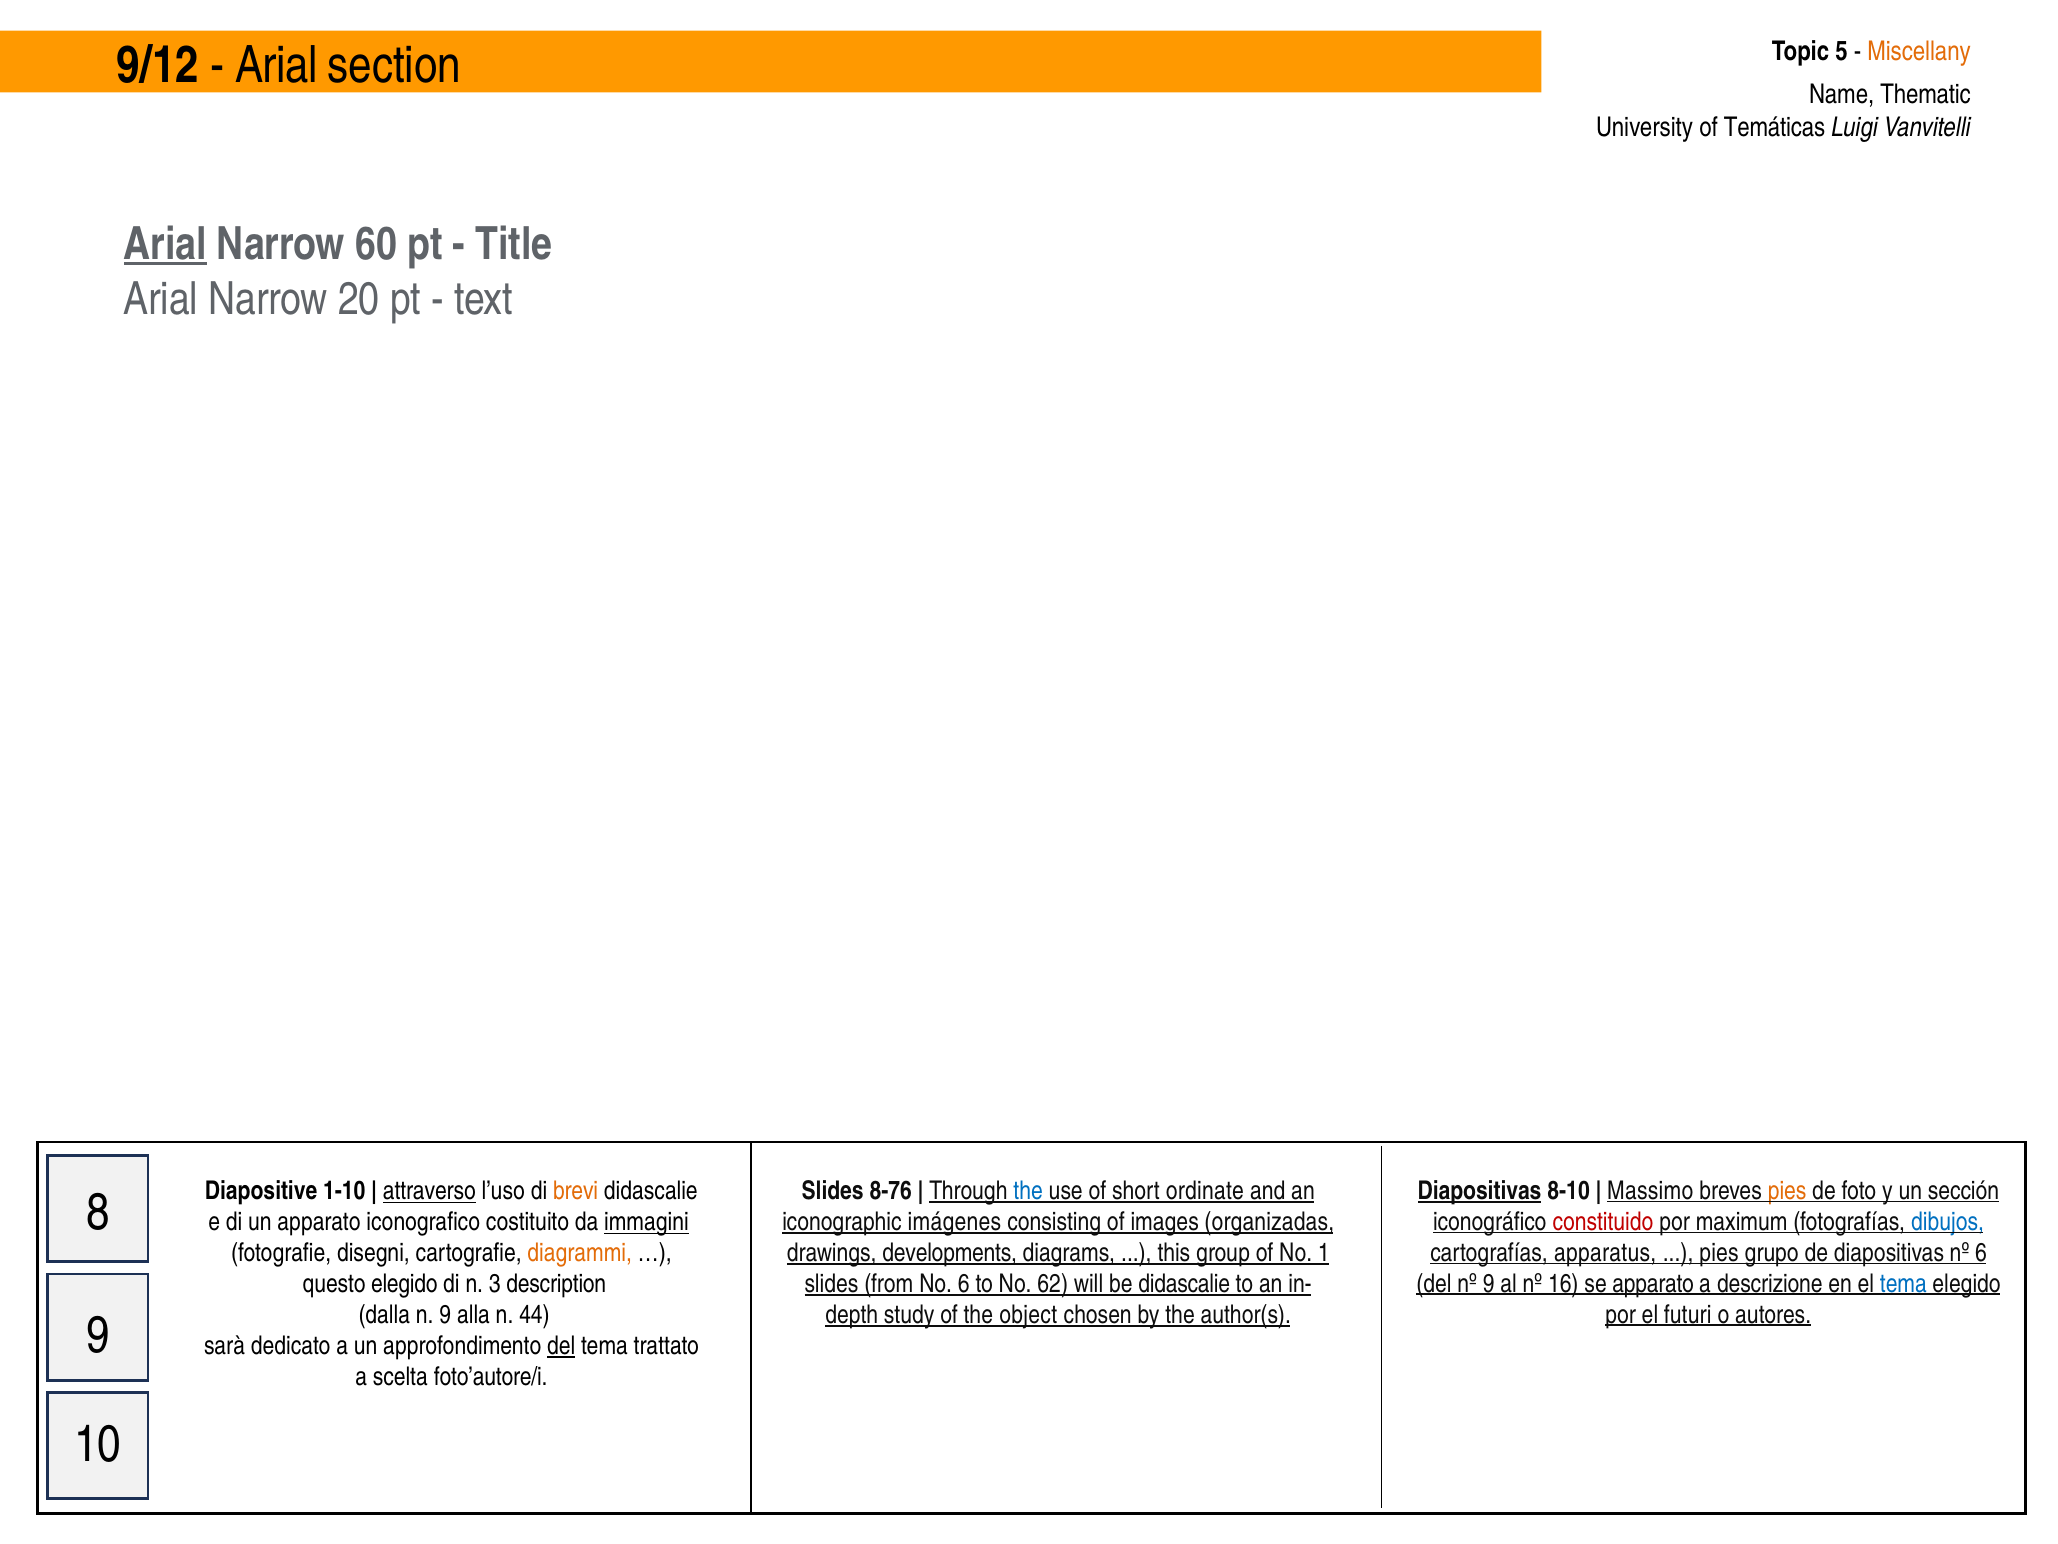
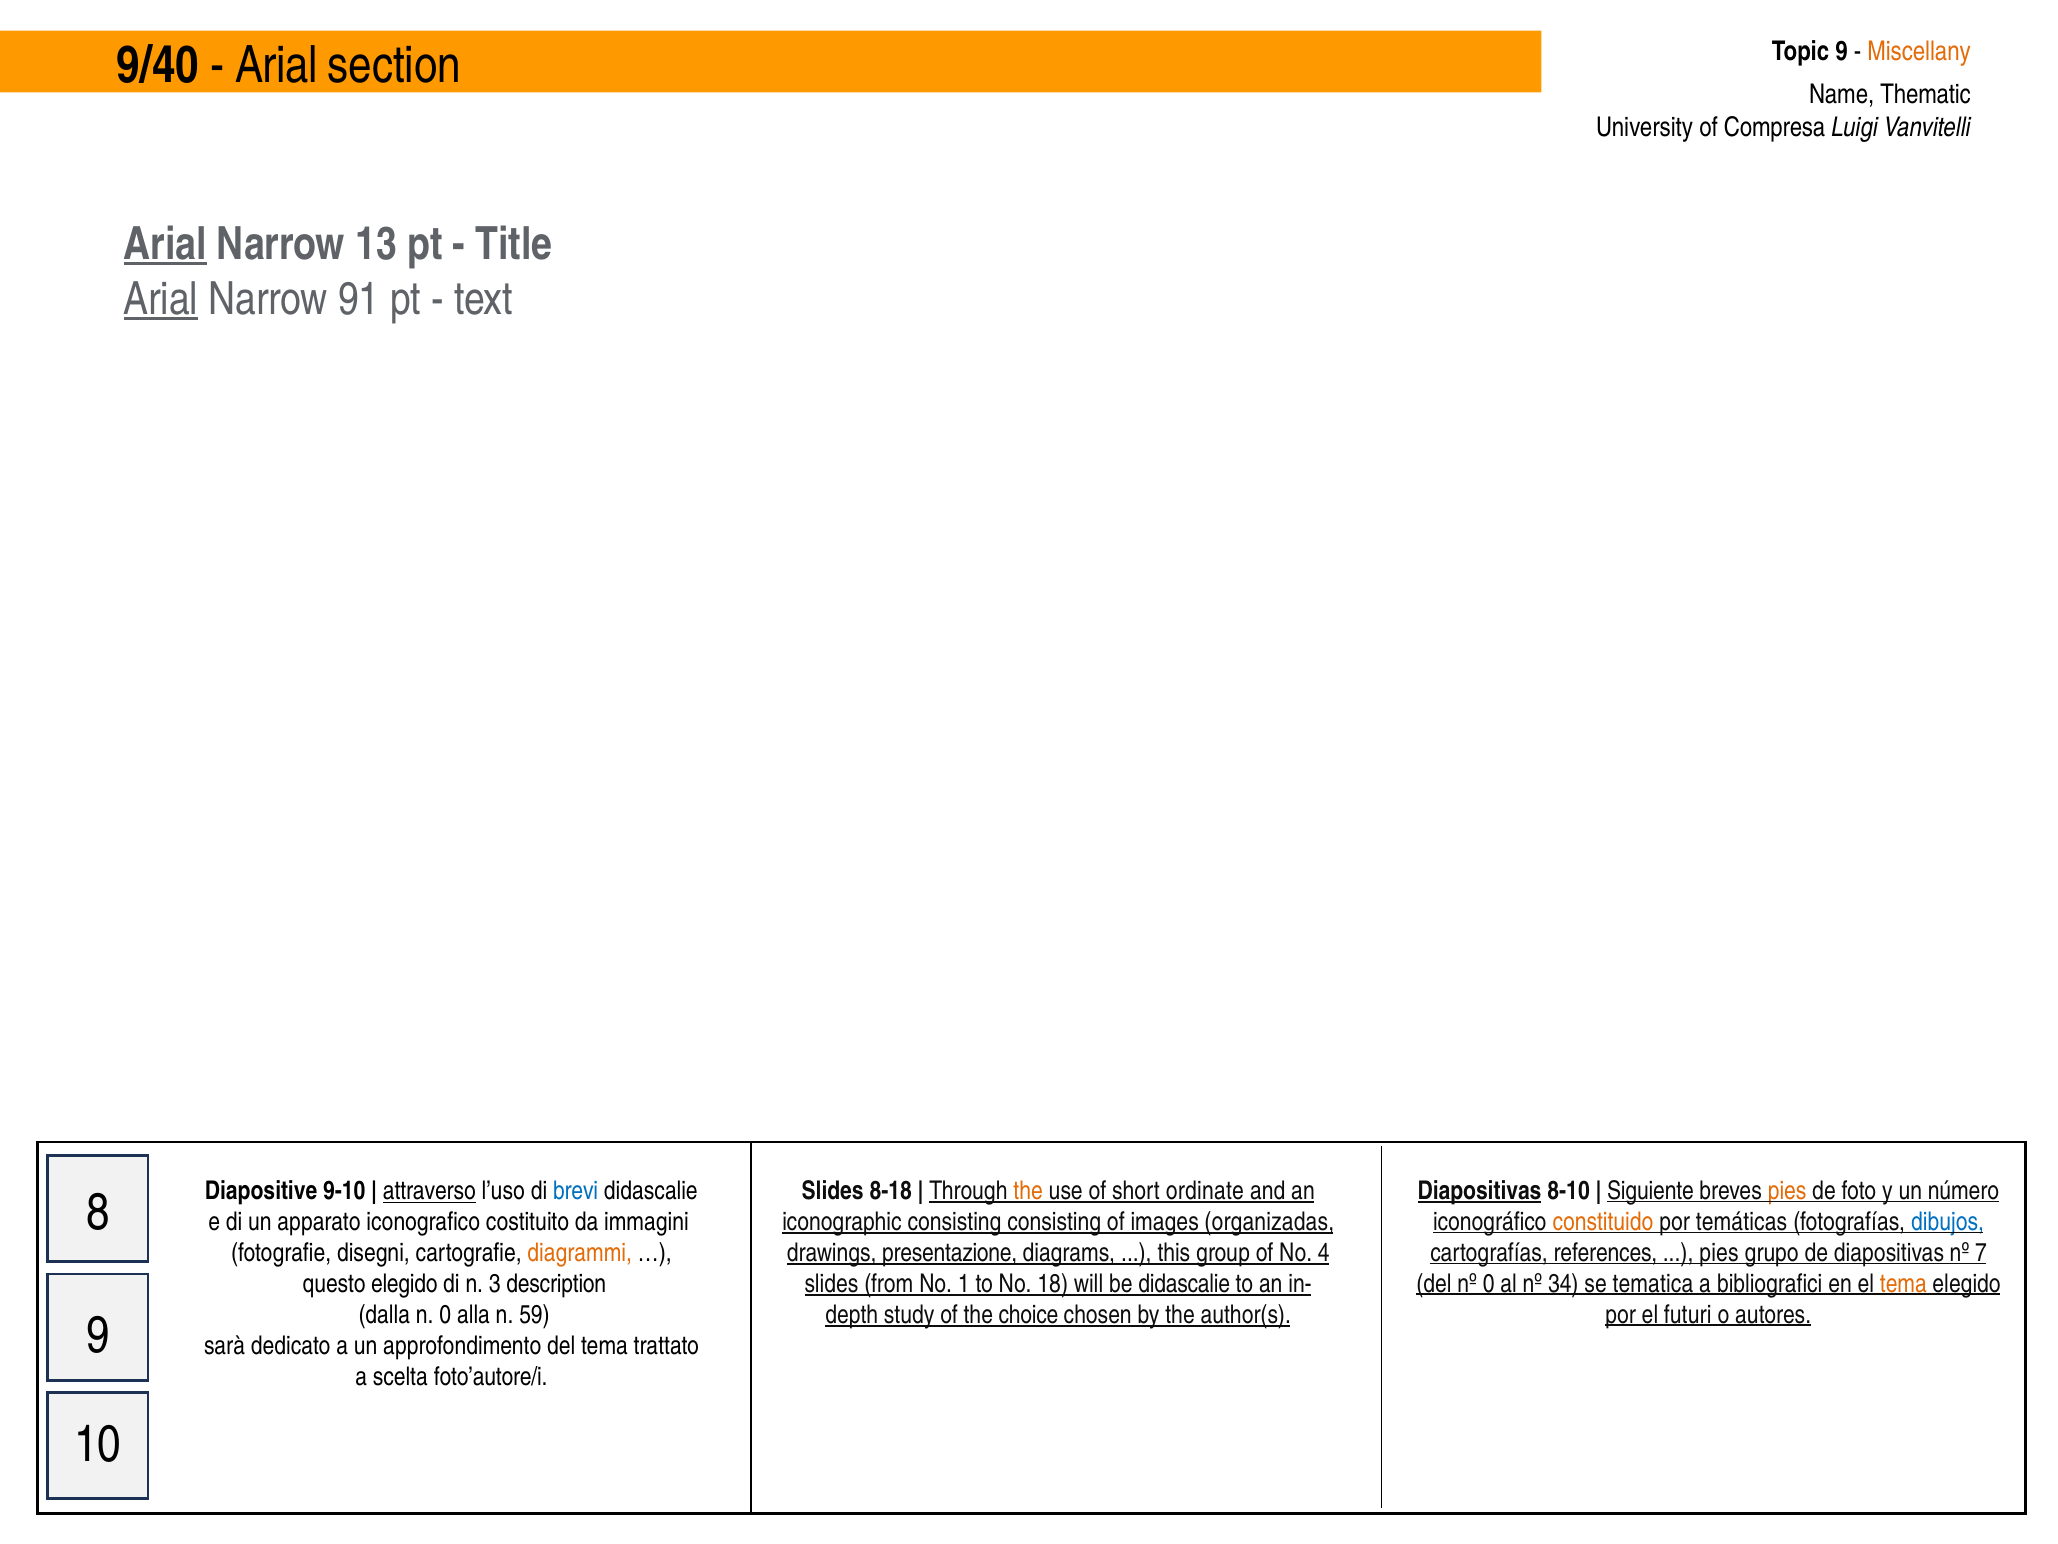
Topic 5: 5 -> 9
9/12: 9/12 -> 9/40
Temáticas: Temáticas -> Compresa
60: 60 -> 13
Arial at (161, 299) underline: none -> present
20: 20 -> 91
Massimo: Massimo -> Siguiente
sección: sección -> número
1-10: 1-10 -> 9-10
brevi colour: orange -> blue
8-76: 8-76 -> 8-18
the at (1028, 1191) colour: blue -> orange
constituido colour: red -> orange
maximum: maximum -> temáticas
immagini underline: present -> none
iconographic imágenes: imágenes -> consisting
apparatus: apparatus -> references
nº 6: 6 -> 7
developments: developments -> presentazione
1: 1 -> 4
nº 9: 9 -> 0
16: 16 -> 34
se apparato: apparato -> tematica
descrizione: descrizione -> bibliografici
tema at (1903, 1283) colour: blue -> orange
No 6: 6 -> 1
62: 62 -> 18
n 9: 9 -> 0
44: 44 -> 59
object: object -> choice
del at (561, 1346) underline: present -> none
